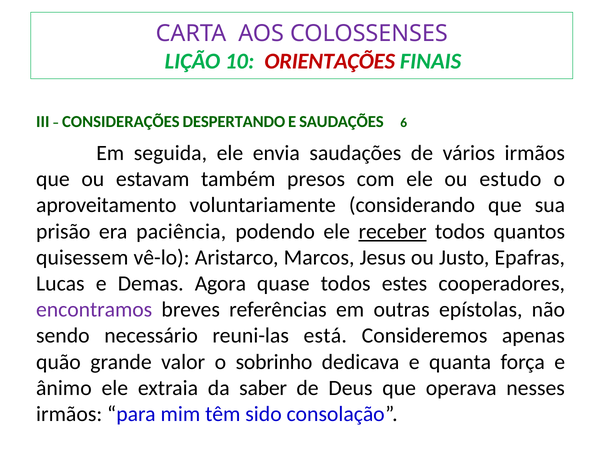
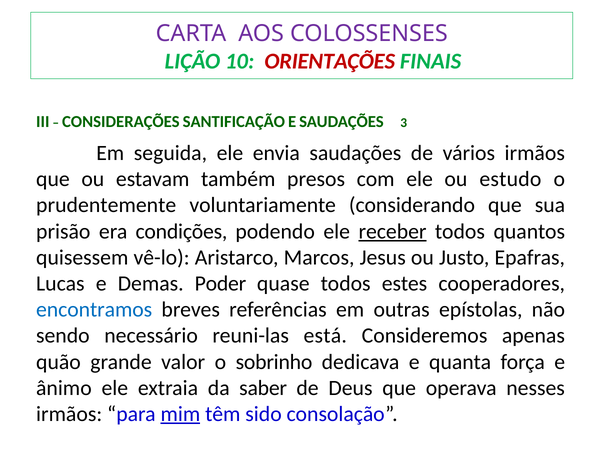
DESPERTANDO: DESPERTANDO -> SANTIFICAÇÃO
6: 6 -> 3
aproveitamento: aproveitamento -> prudentemente
paciência: paciência -> condições
Agora: Agora -> Poder
encontramos colour: purple -> blue
mim underline: none -> present
